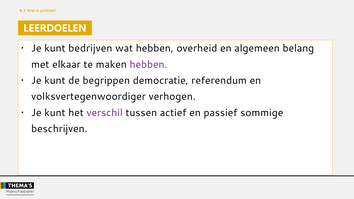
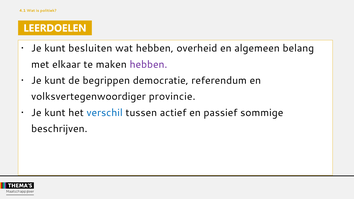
bedrijven: bedrijven -> besluiten
verhogen: verhogen -> provincie
verschil colour: purple -> blue
